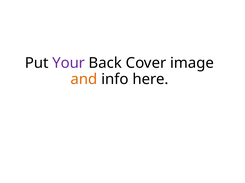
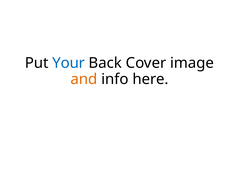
Your colour: purple -> blue
